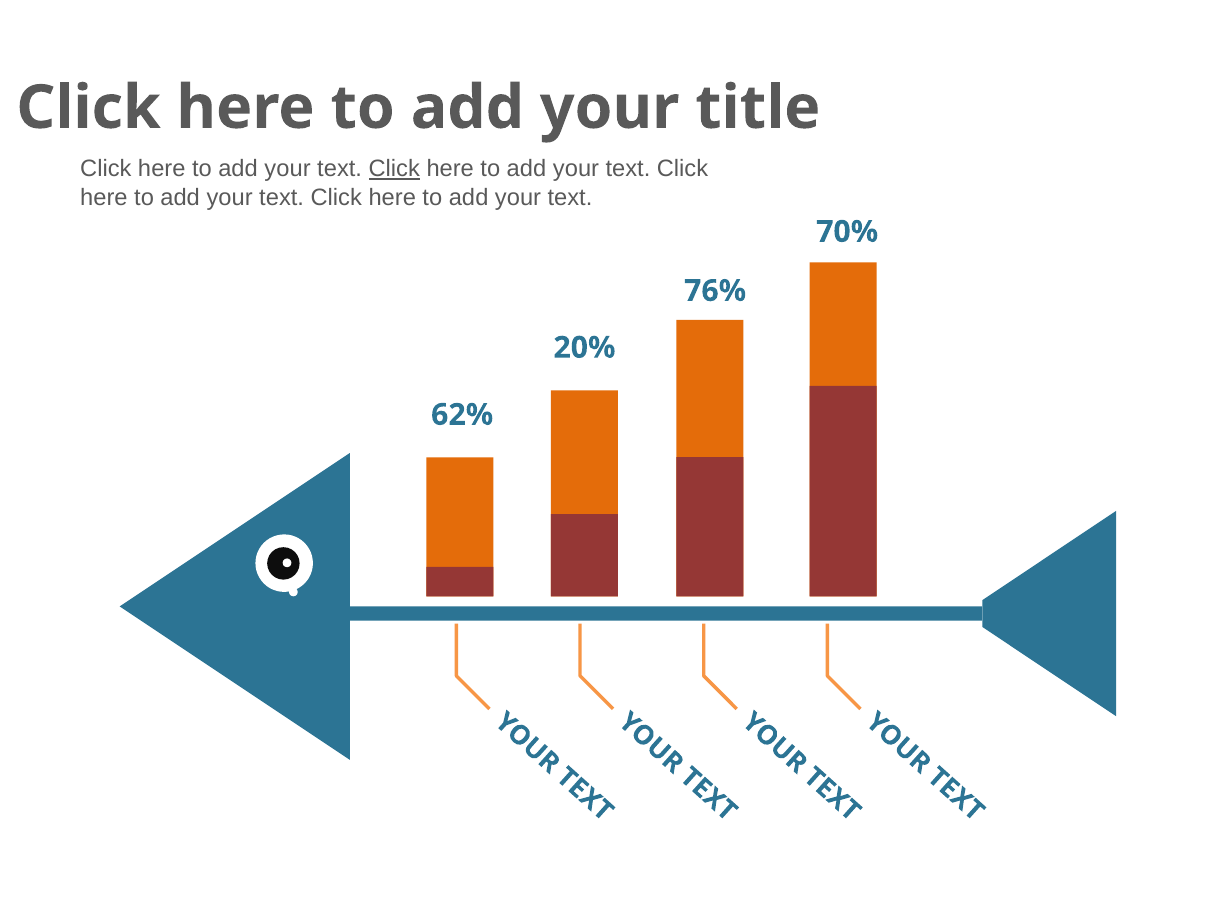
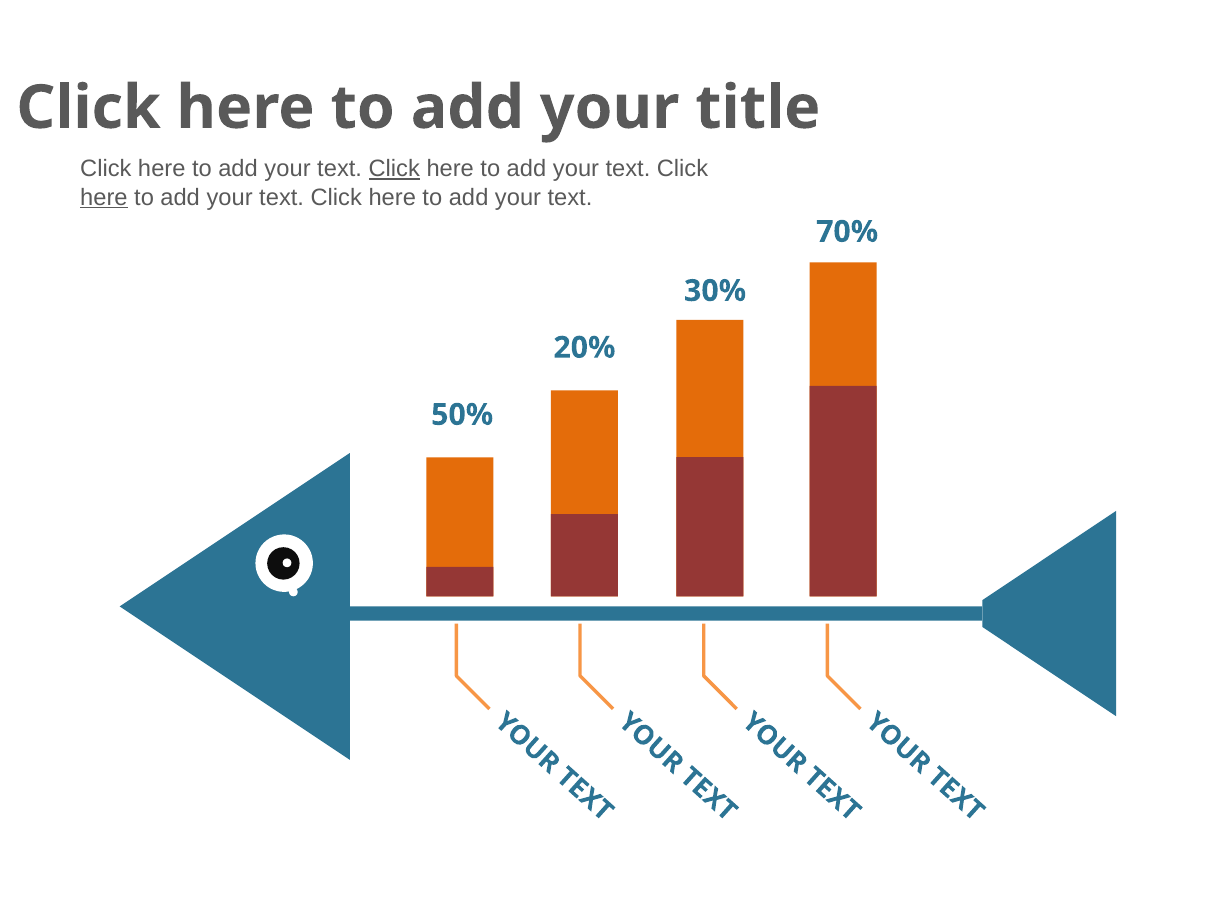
here at (104, 197) underline: none -> present
76%: 76% -> 30%
62%: 62% -> 50%
